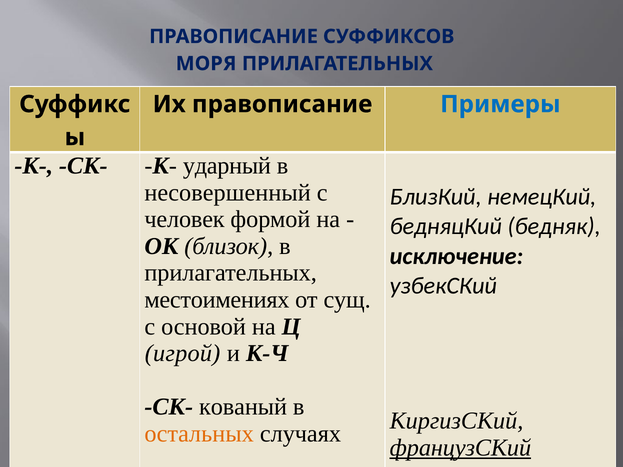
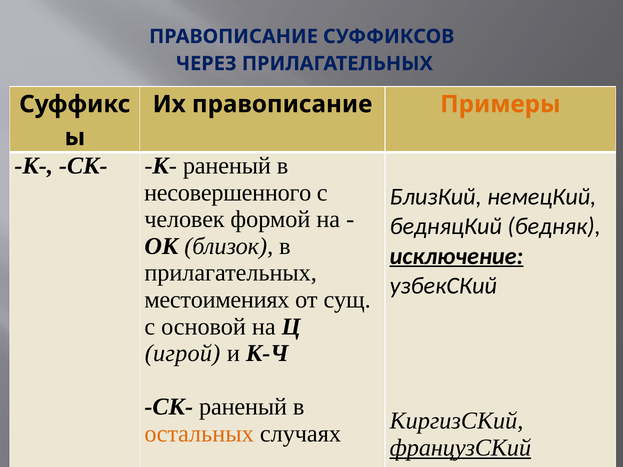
МОРЯ: МОРЯ -> ЧЕРЕЗ
Примеры colour: blue -> orange
К- ударный: ударный -> раненый
несовершенный: несовершенный -> несовершенного
исключение underline: none -> present
СК- кованый: кованый -> раненый
